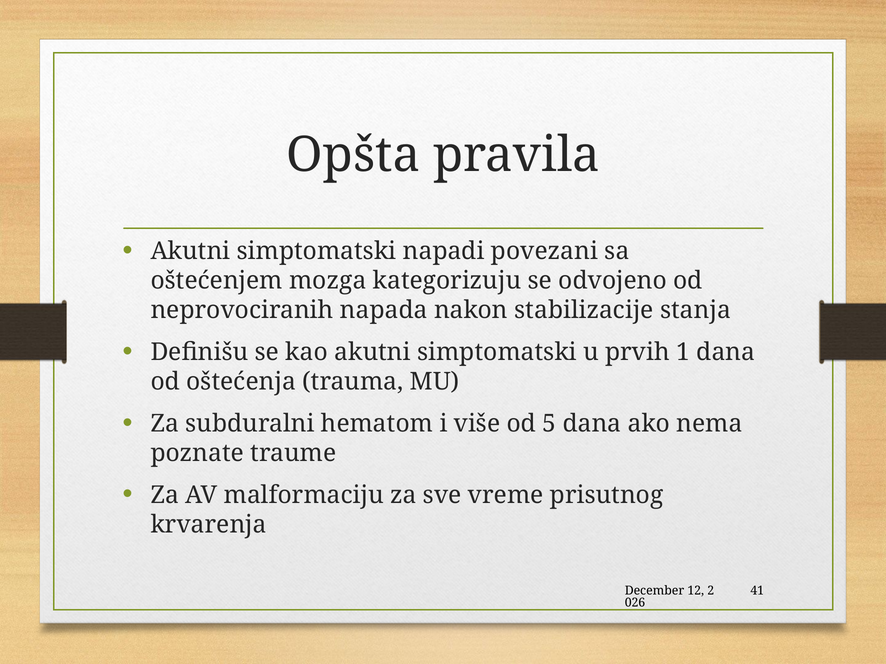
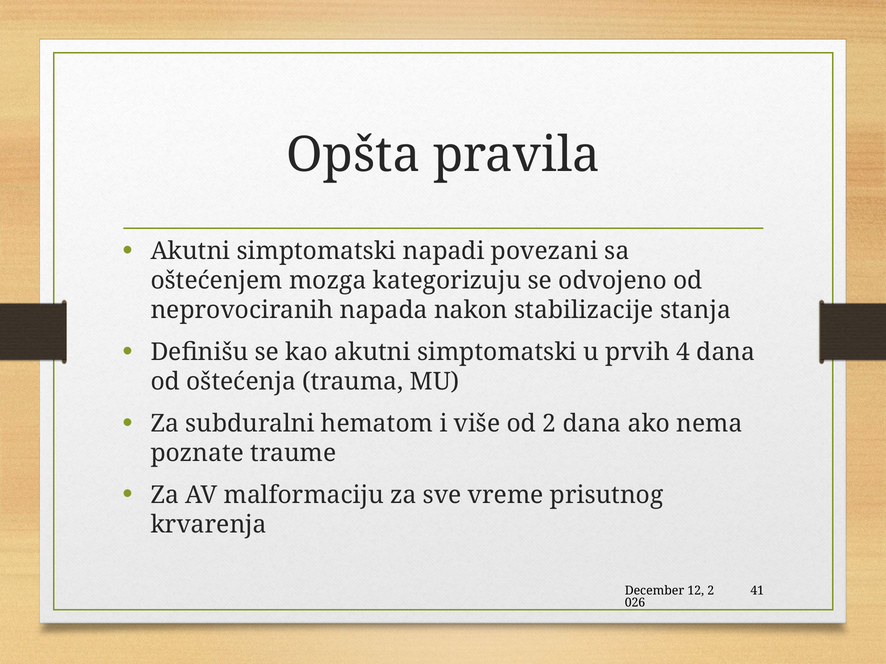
1: 1 -> 4
od 5: 5 -> 2
